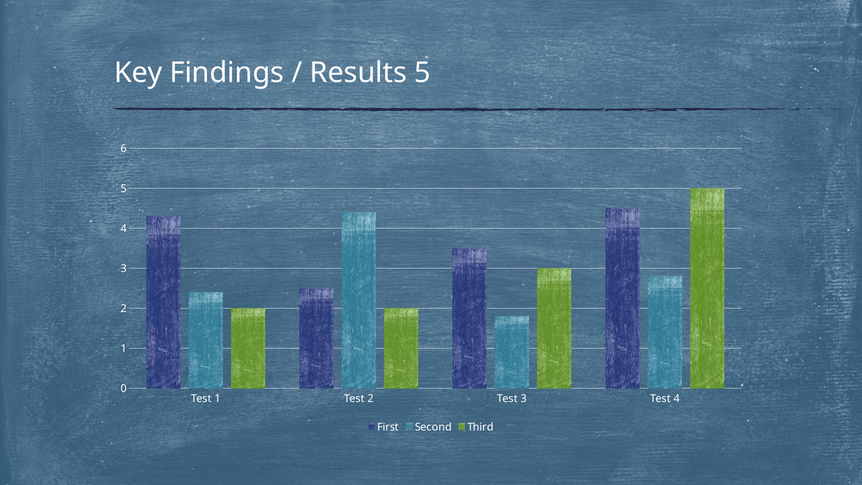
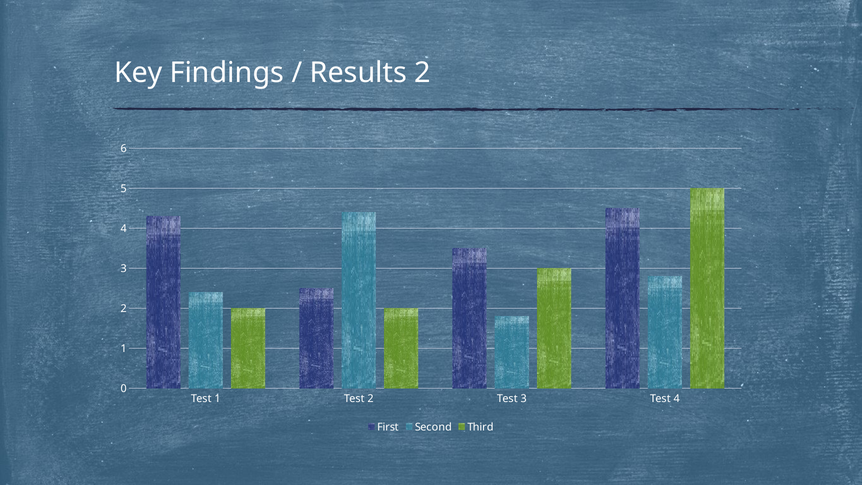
Results 5: 5 -> 2
